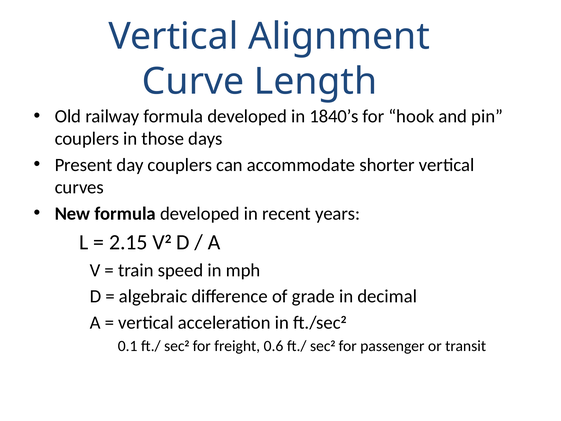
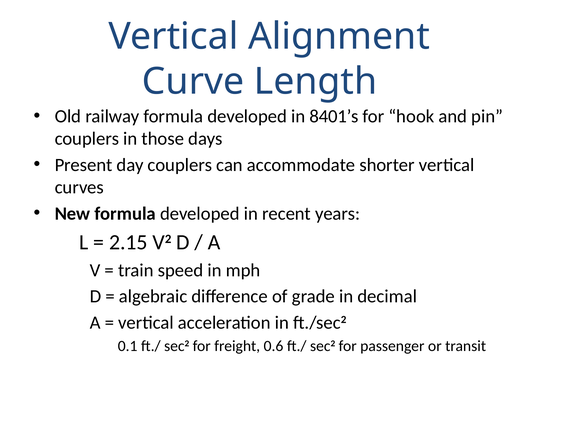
1840’s: 1840’s -> 8401’s
